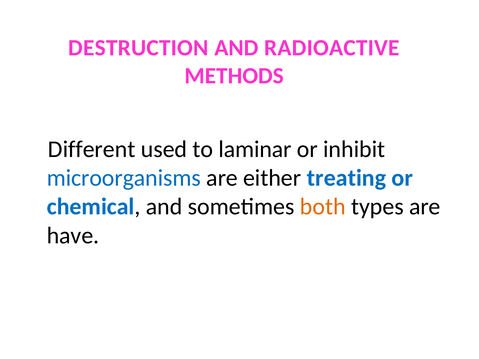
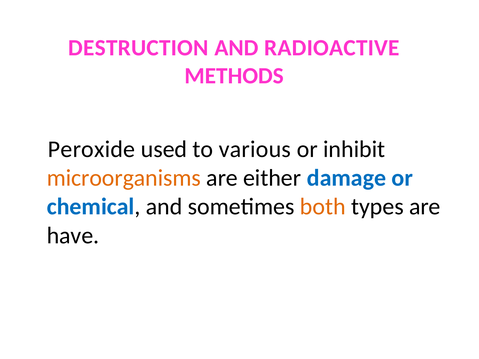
Different: Different -> Peroxide
laminar: laminar -> various
microorganisms colour: blue -> orange
treating: treating -> damage
